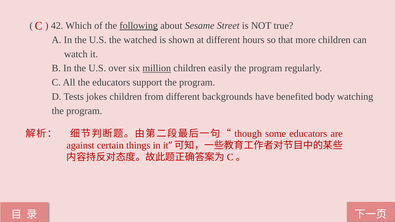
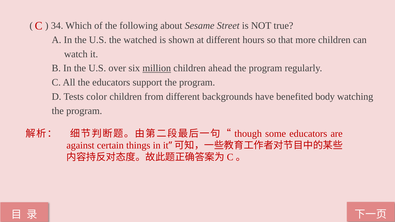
42: 42 -> 34
following underline: present -> none
easily: easily -> ahead
jokes: jokes -> color
